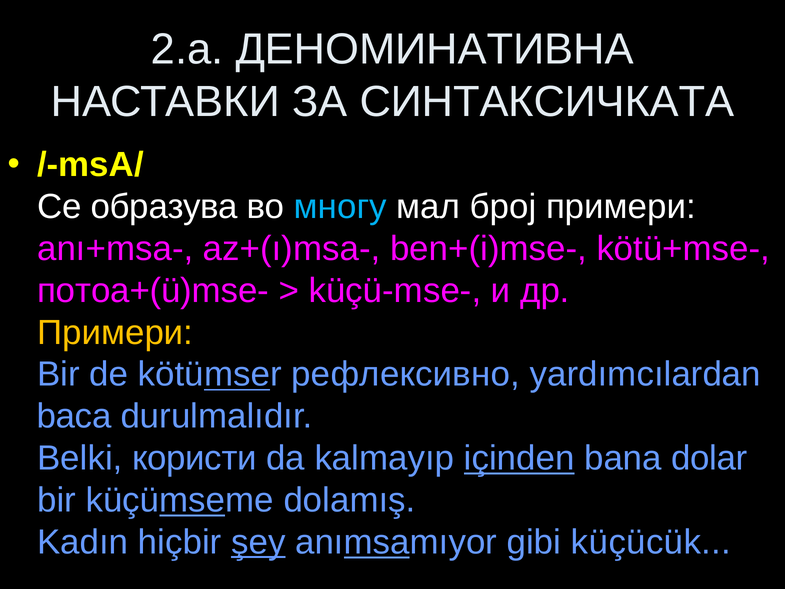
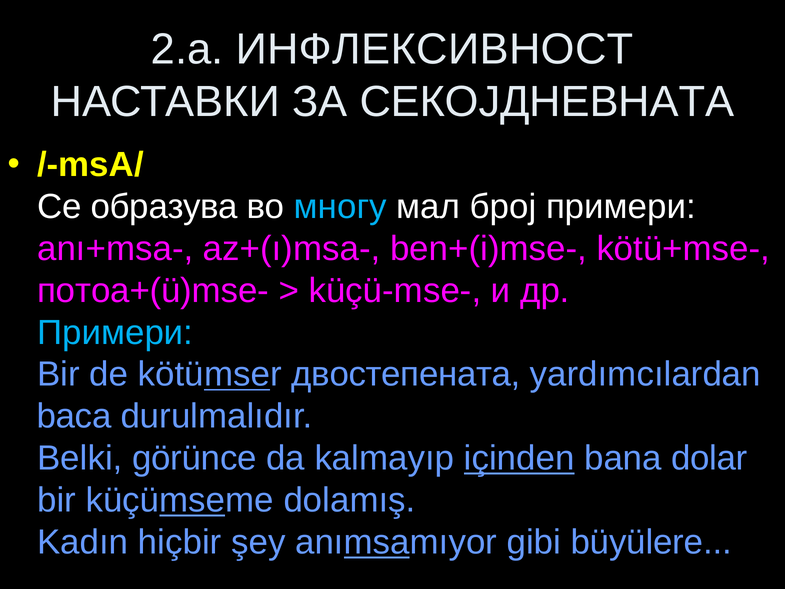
ДЕНОМИНАТИВНА: ДЕНОМИНАТИВНА -> ИНФЛЕКСИВНОСТ
СИНТАКСИЧКАТА: СИНТАКСИЧКАТА -> СЕКОЈДНЕВНАТА
Примери at (115, 332) colour: yellow -> light blue
рефлексивно: рефлексивно -> двостепената
користи: користи -> görünce
şey underline: present -> none
küçücük: küçücük -> büyülere
